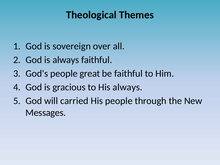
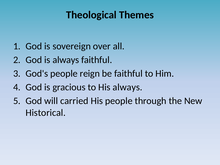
great: great -> reign
Messages: Messages -> Historical
